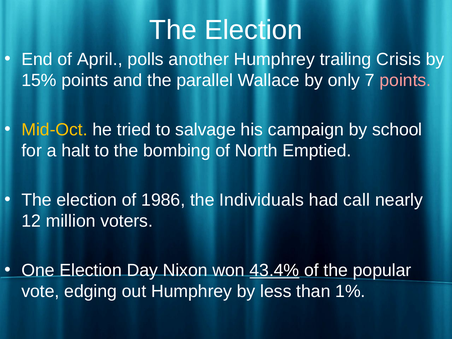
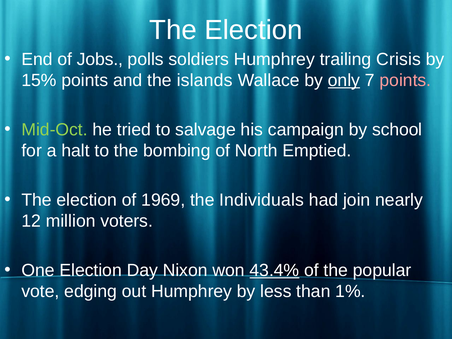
April: April -> Jobs
another: another -> soldiers
parallel: parallel -> islands
only underline: none -> present
Mid-Oct colour: yellow -> light green
1986: 1986 -> 1969
call: call -> join
